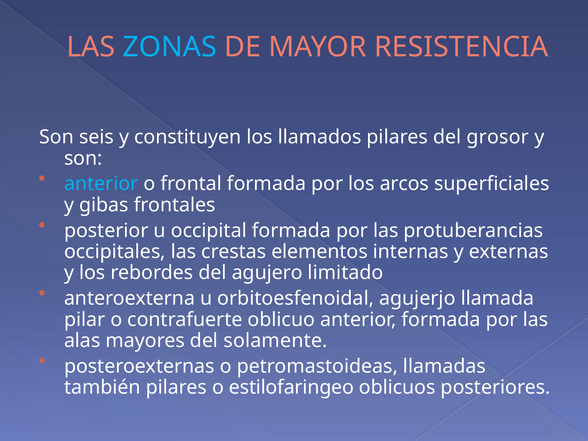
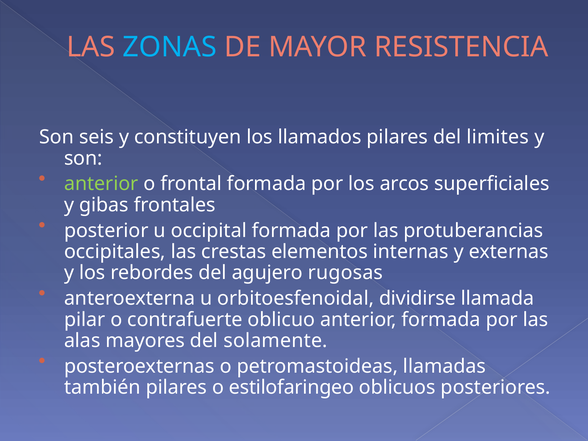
grosor: grosor -> limites
anterior at (101, 184) colour: light blue -> light green
limitado: limitado -> rugosas
agujerjo: agujerjo -> dividirse
